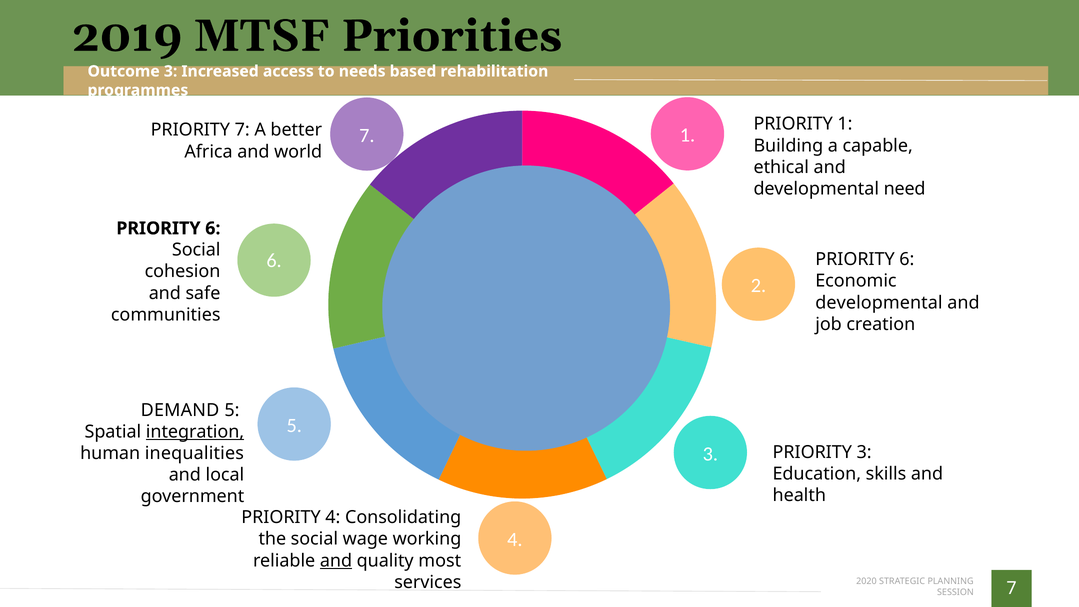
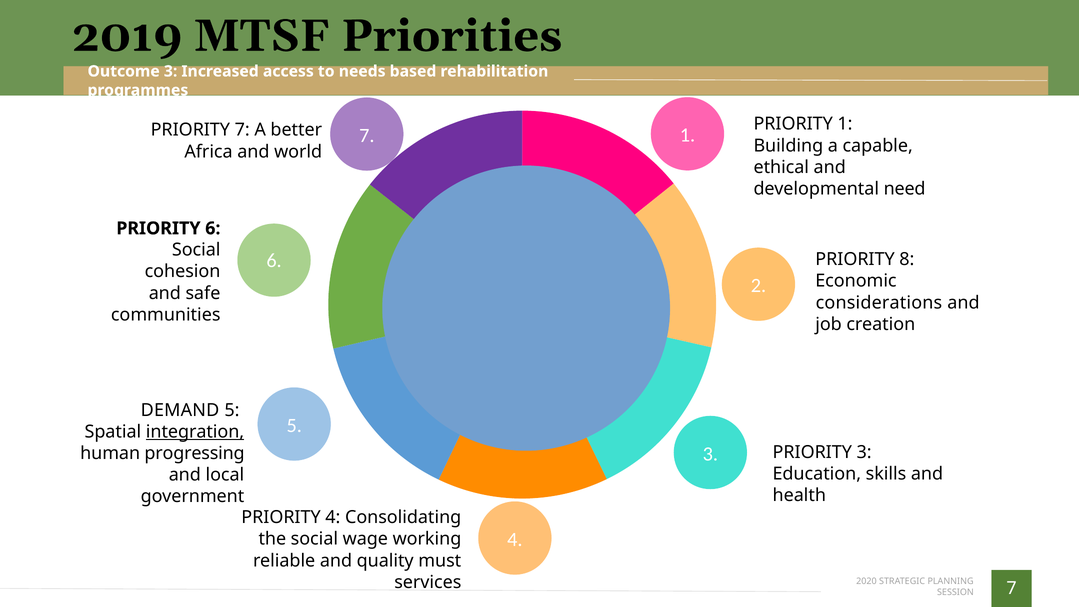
6 at (907, 259): 6 -> 8
developmental at (879, 303): developmental -> considerations
inequalities: inequalities -> progressing
and at (336, 561) underline: present -> none
most: most -> must
